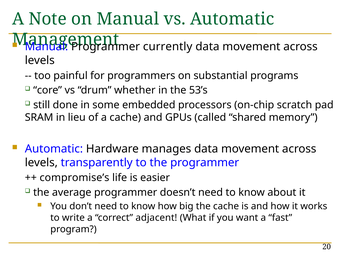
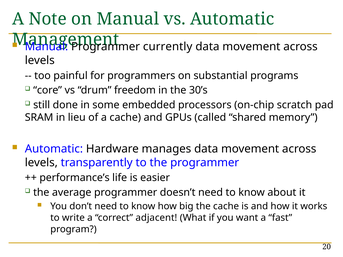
whether: whether -> freedom
53’s: 53’s -> 30’s
compromise’s: compromise’s -> performance’s
